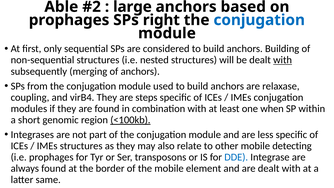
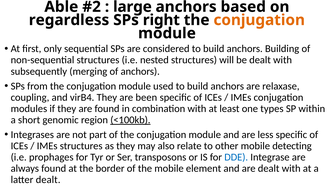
prophages at (69, 20): prophages -> regardless
conjugation at (259, 20) colour: blue -> orange
with at (283, 60) underline: present -> none
steps: steps -> been
when: when -> types
latter same: same -> dealt
